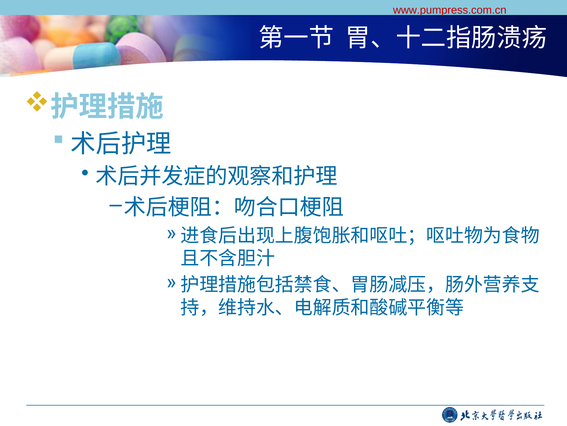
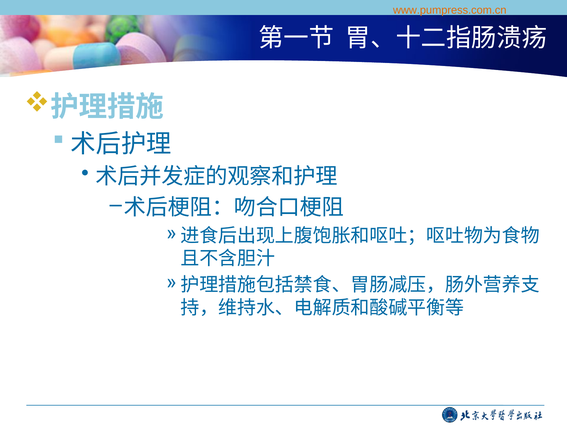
www.pumpress.com.cn colour: red -> orange
